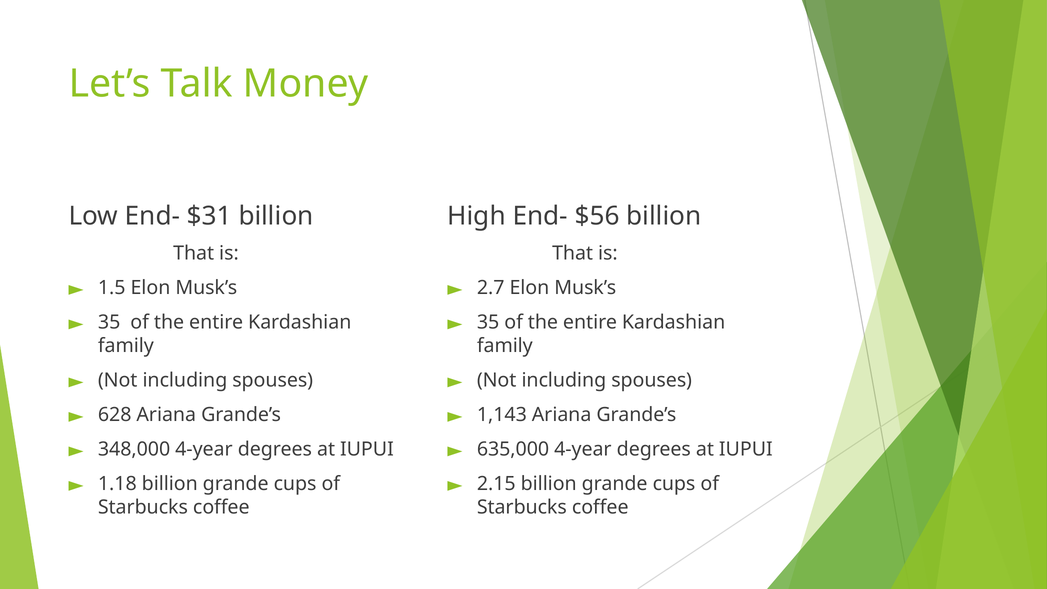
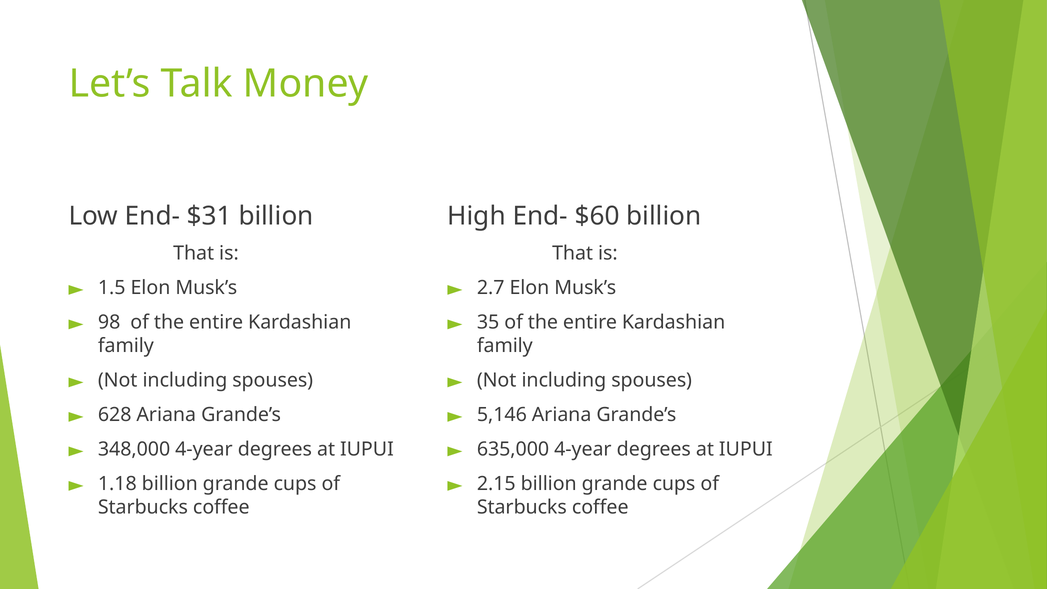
$56: $56 -> $60
35 at (109, 322): 35 -> 98
1,143: 1,143 -> 5,146
